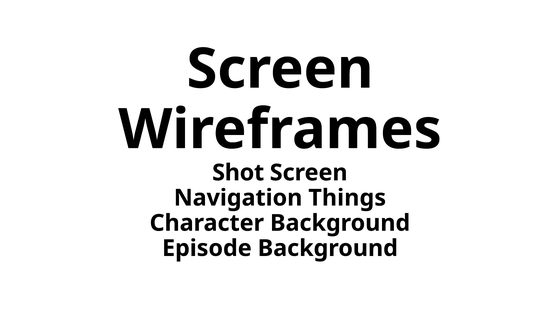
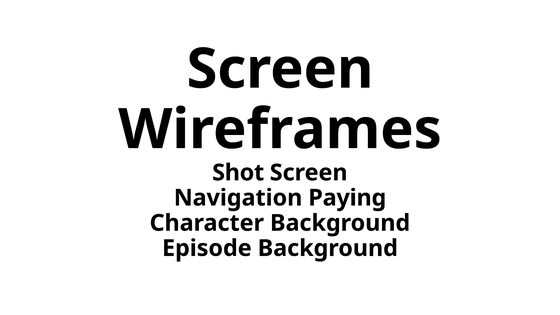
Things: Things -> Paying
